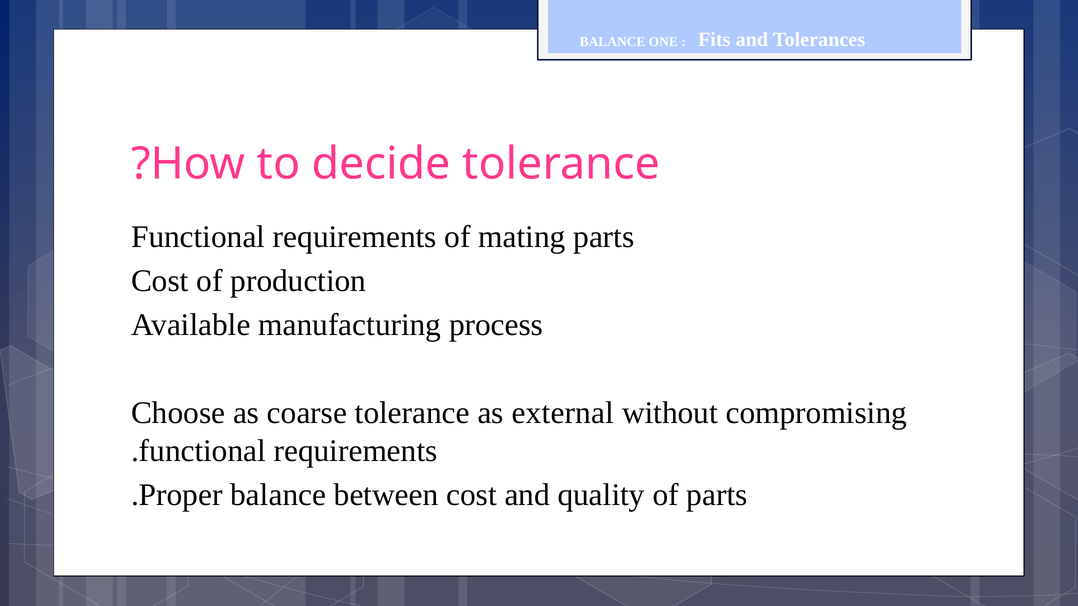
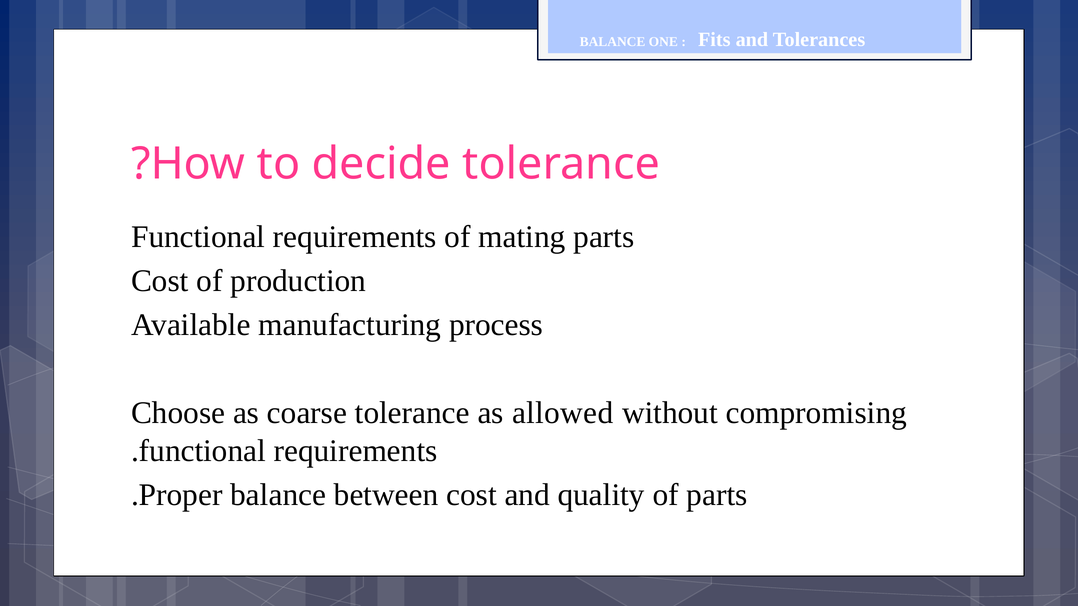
external: external -> allowed
